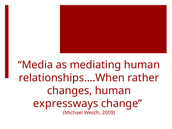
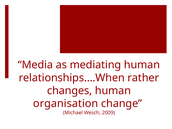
expressways: expressways -> organisation
